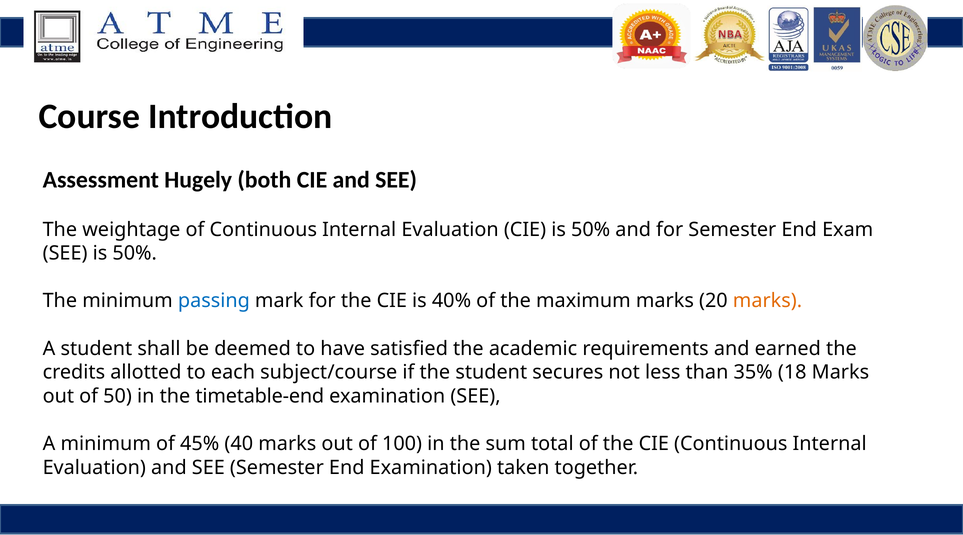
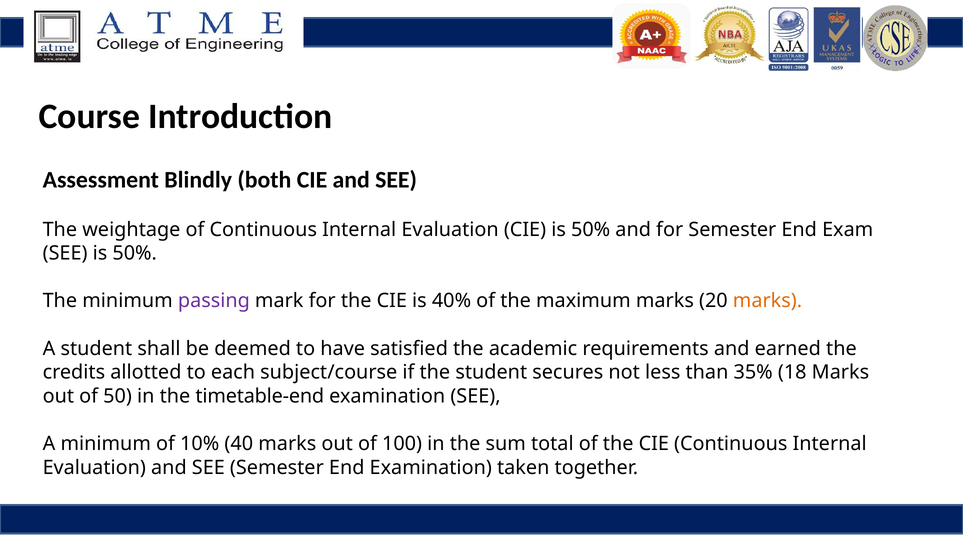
Hugely: Hugely -> Blindly
passing colour: blue -> purple
45%: 45% -> 10%
